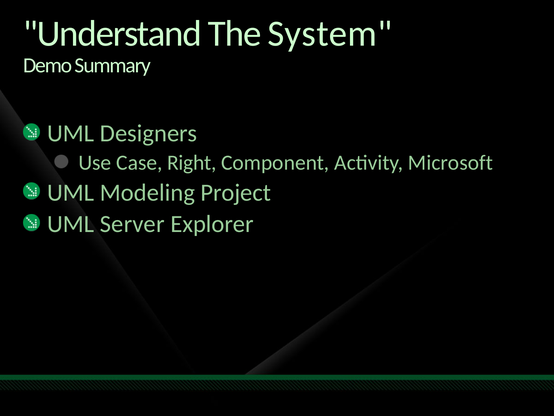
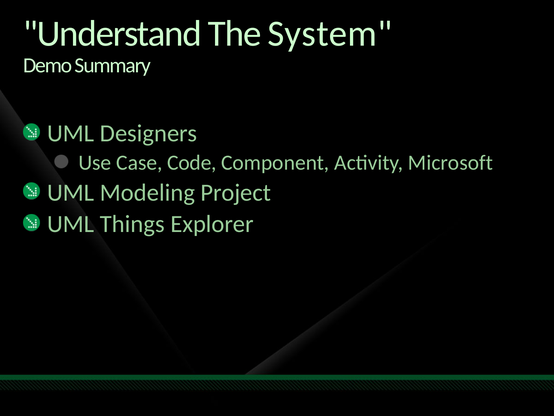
Right: Right -> Code
Server: Server -> Things
